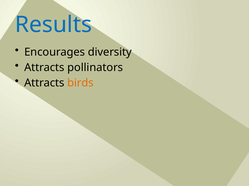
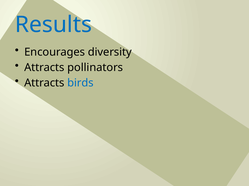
birds colour: orange -> blue
